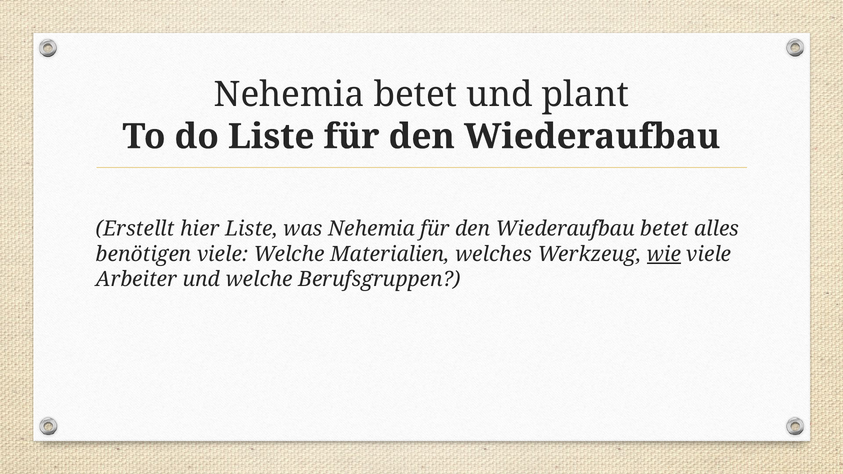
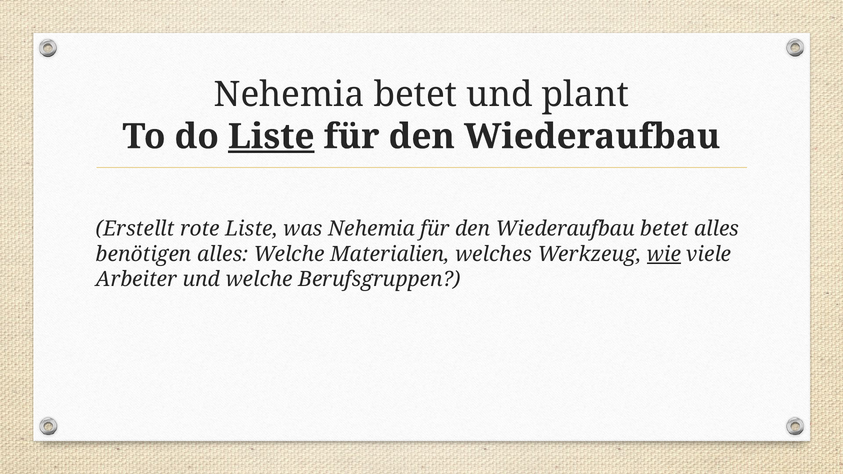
Liste at (271, 137) underline: none -> present
hier: hier -> rote
benötigen viele: viele -> alles
